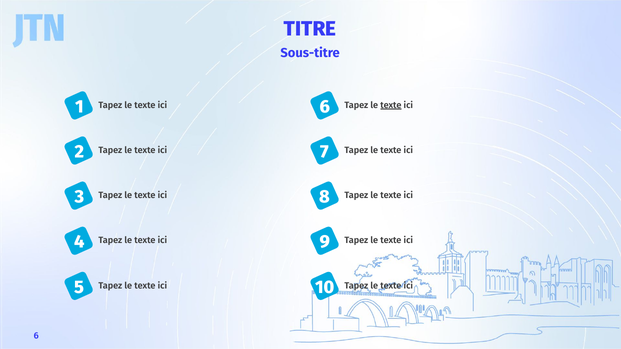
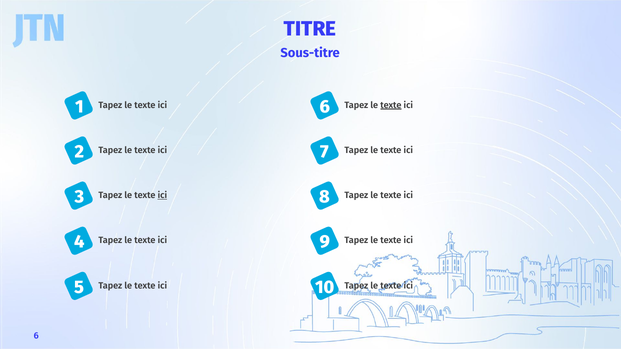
ici at (162, 196) underline: none -> present
